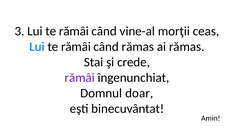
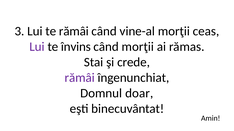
Lui at (37, 47) colour: blue -> purple
rămâi at (76, 47): rămâi -> învins
când rămas: rămas -> morţii
